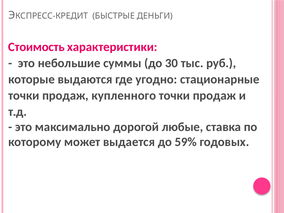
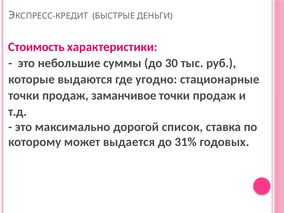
купленного: купленного -> заманчивое
любые: любые -> список
59%: 59% -> 31%
